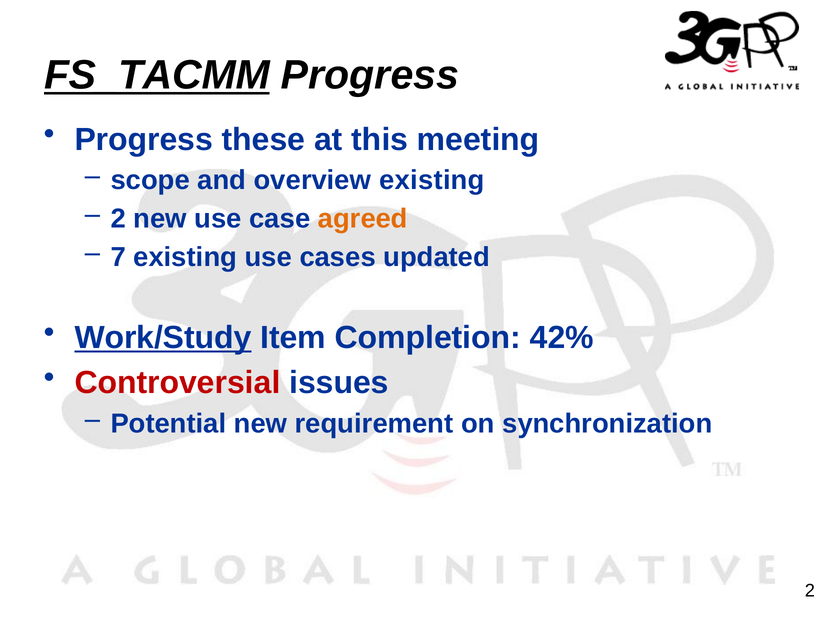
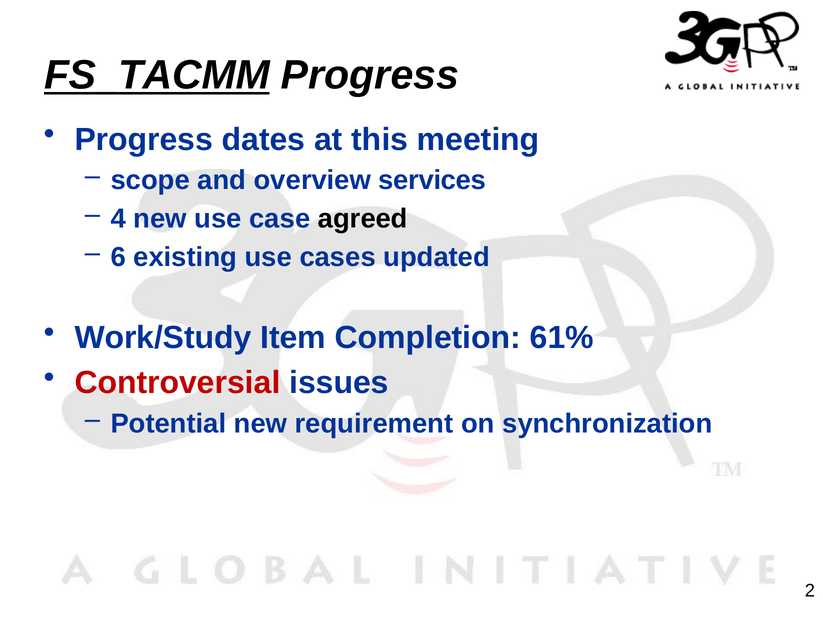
these: these -> dates
overview existing: existing -> services
2 at (118, 219): 2 -> 4
agreed colour: orange -> black
7: 7 -> 6
Work/Study underline: present -> none
42%: 42% -> 61%
